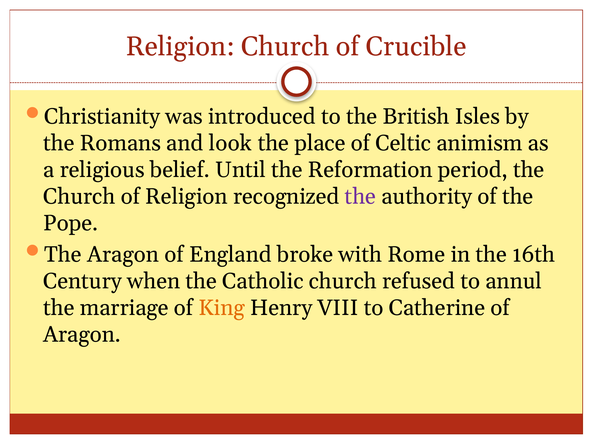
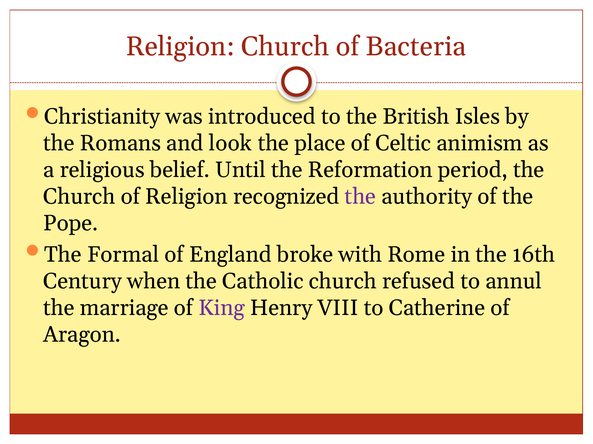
Crucible: Crucible -> Bacteria
The Aragon: Aragon -> Formal
King colour: orange -> purple
